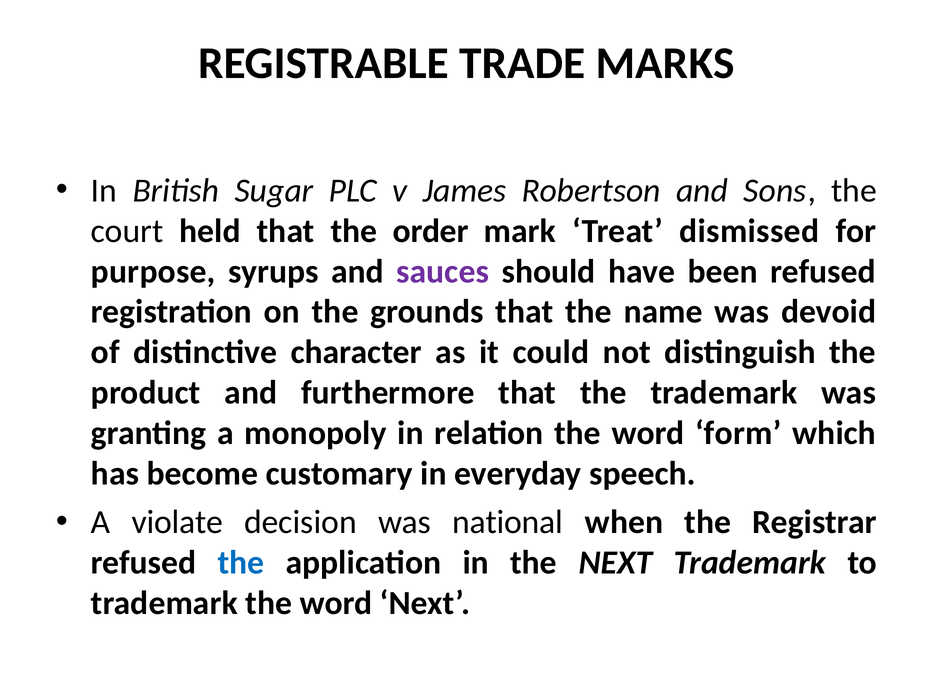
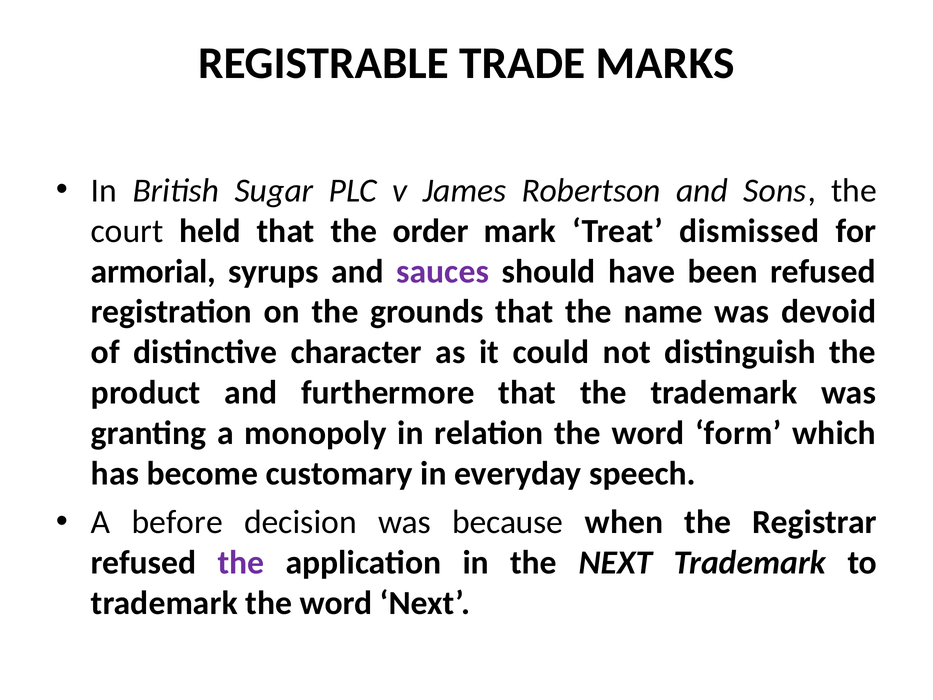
purpose: purpose -> armorial
violate: violate -> before
national: national -> because
the at (241, 562) colour: blue -> purple
